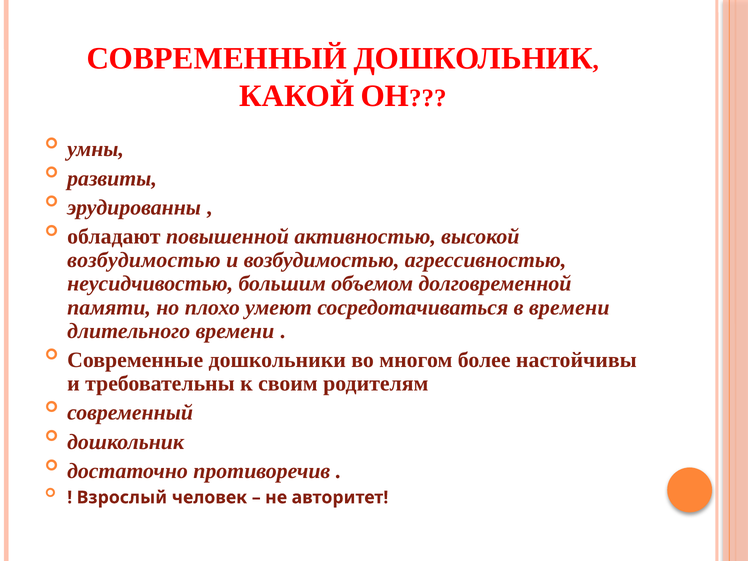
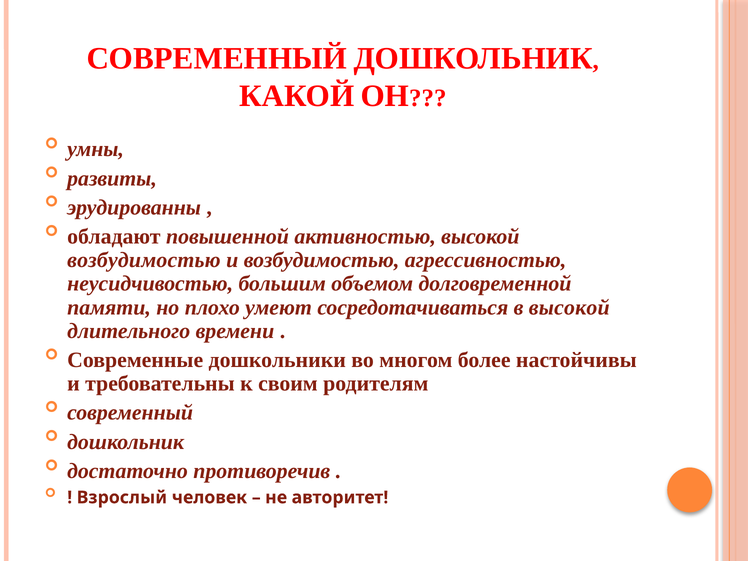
в времени: времени -> высокой
